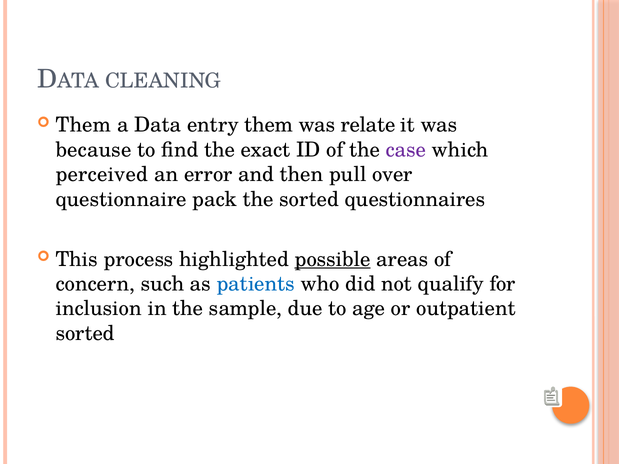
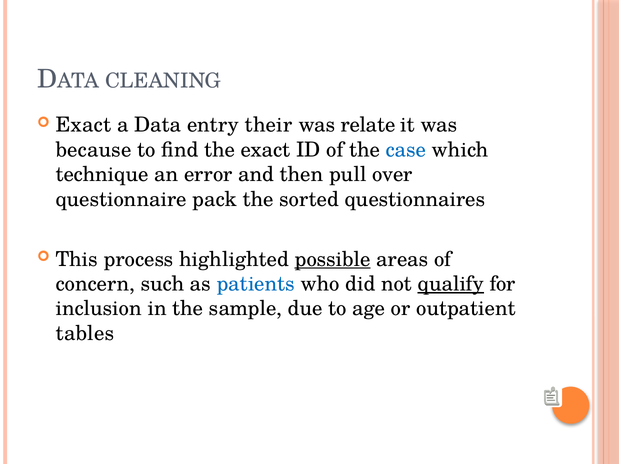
Them at (83, 125): Them -> Exact
entry them: them -> their
case colour: purple -> blue
perceived: perceived -> technique
qualify underline: none -> present
sorted at (85, 334): sorted -> tables
